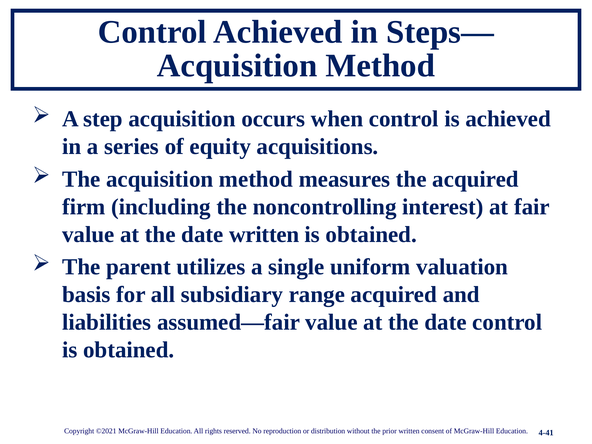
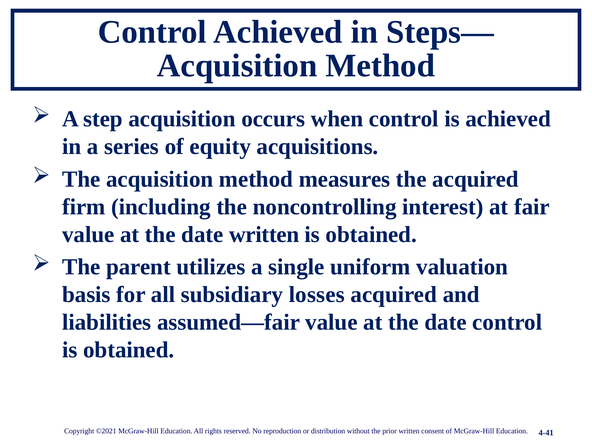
range: range -> losses
